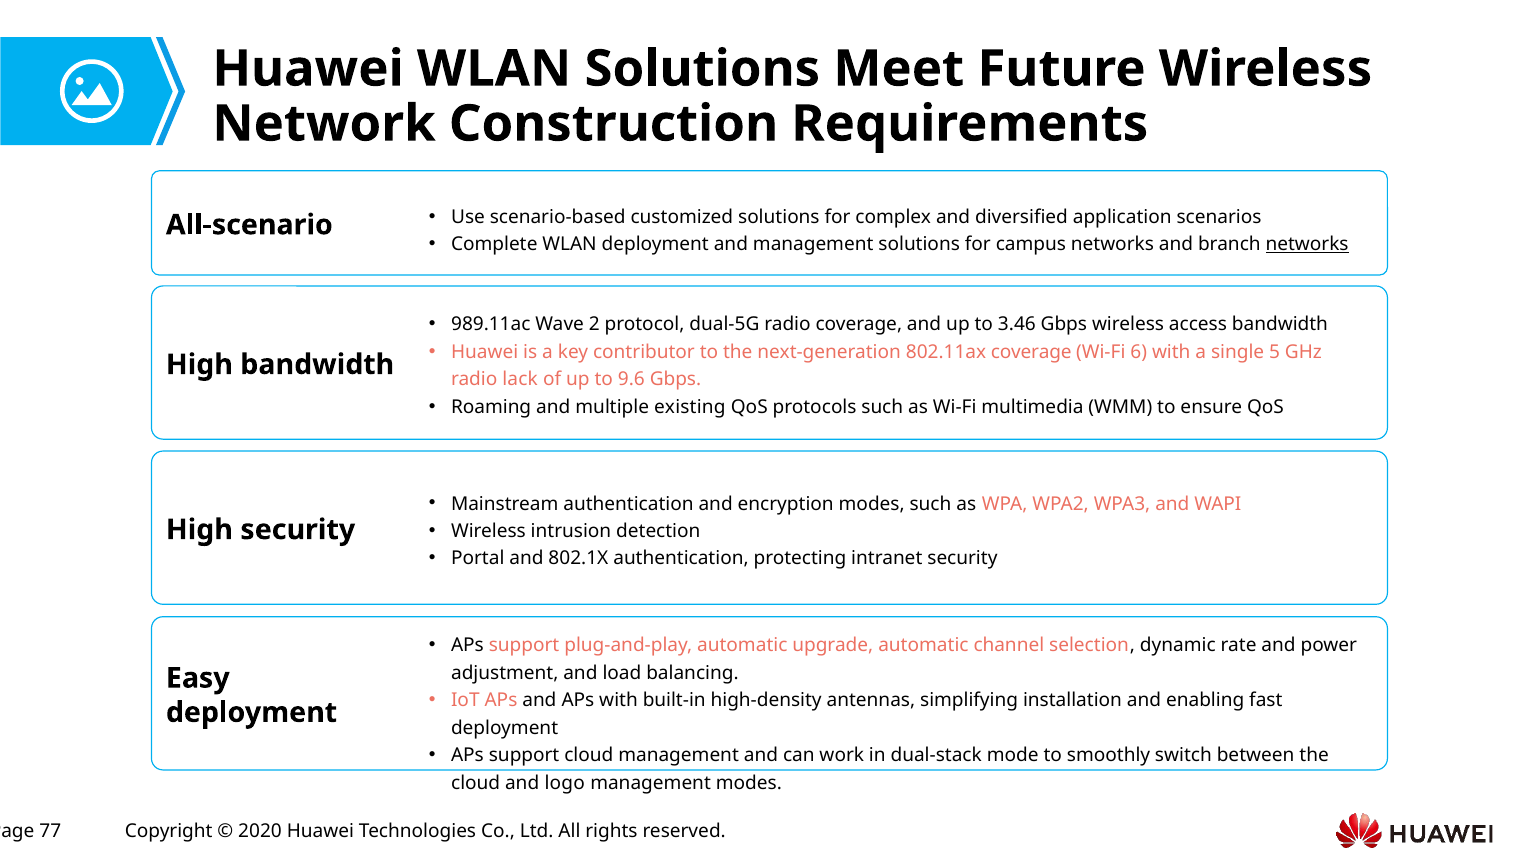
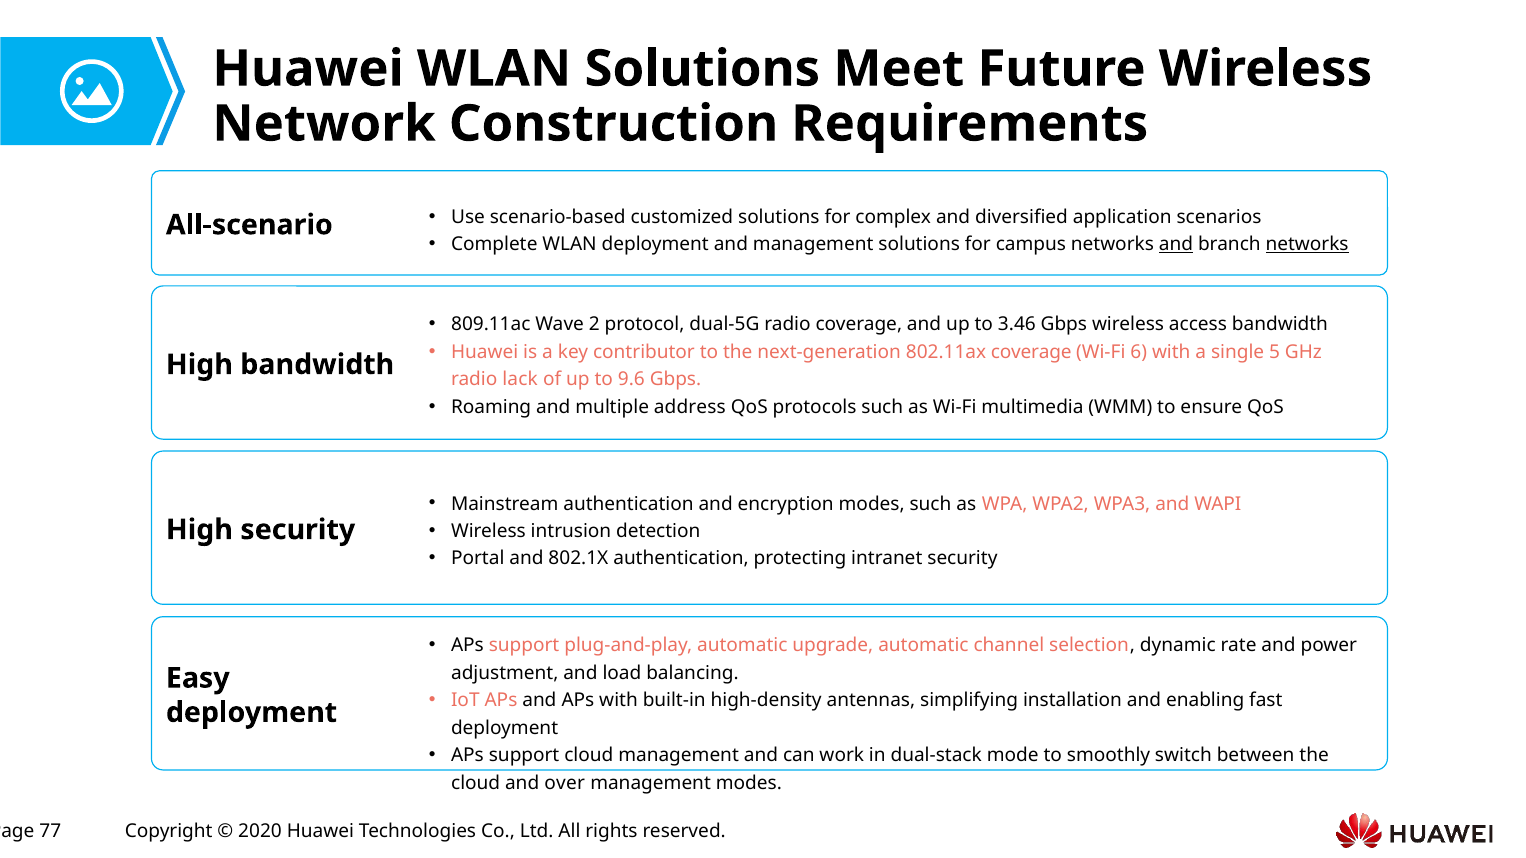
and at (1176, 245) underline: none -> present
989.11ac: 989.11ac -> 809.11ac
existing: existing -> address
logo: logo -> over
